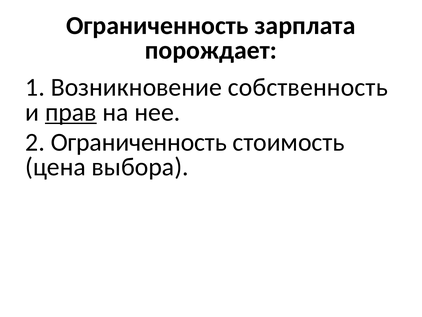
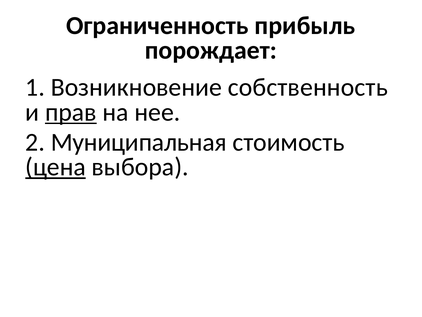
зарплата: зарплата -> прибыль
2 Ограниченность: Ограниченность -> Муниципальная
цена underline: none -> present
